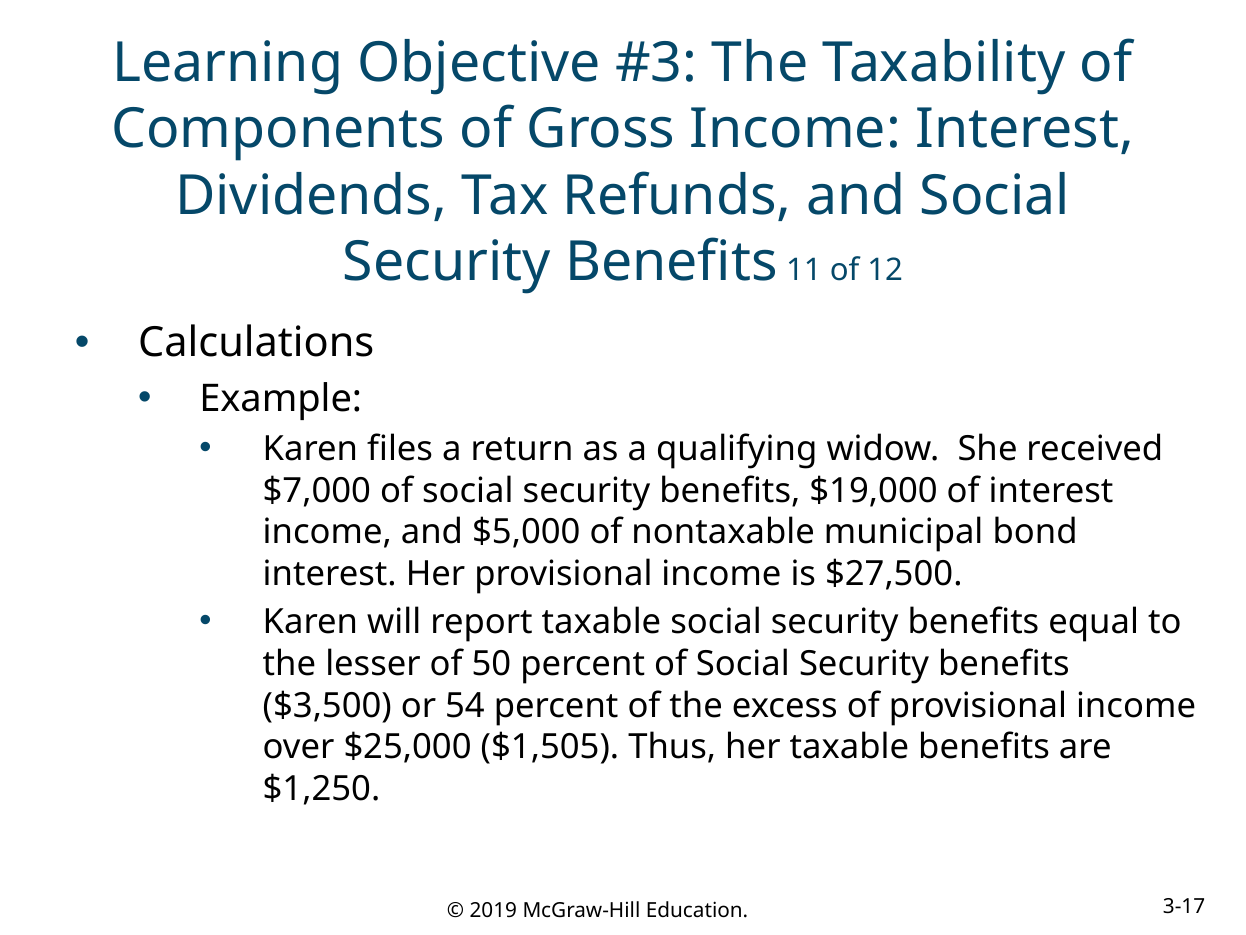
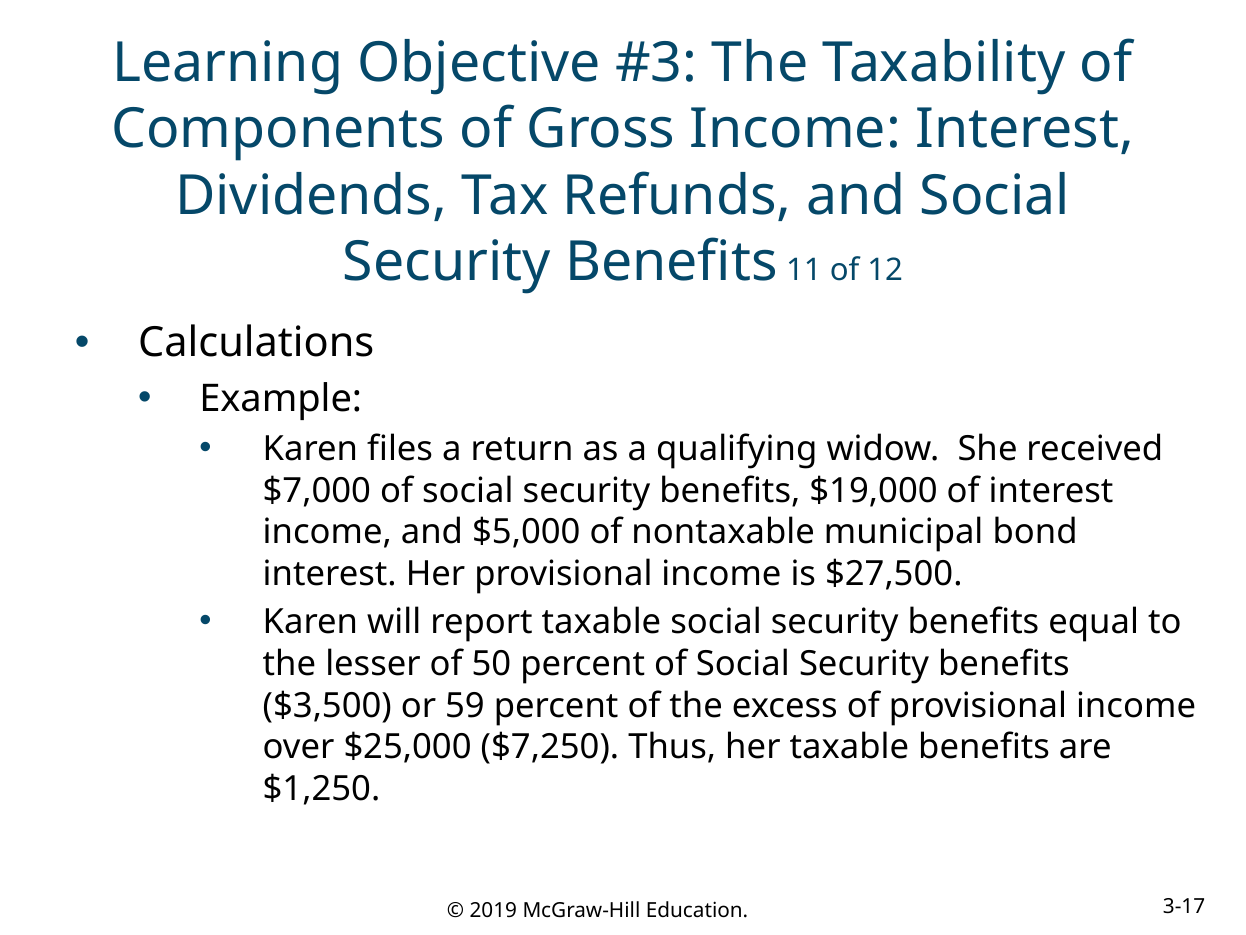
54: 54 -> 59
$1,505: $1,505 -> $7,250
